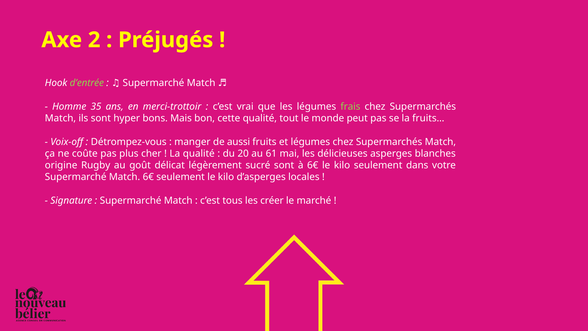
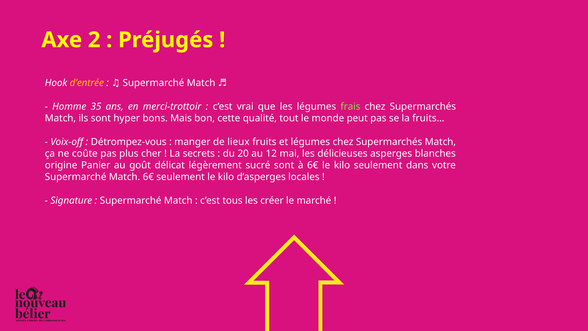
d’entrée colour: light green -> yellow
aussi: aussi -> lieux
La qualité: qualité -> secrets
61: 61 -> 12
Rugby: Rugby -> Panier
